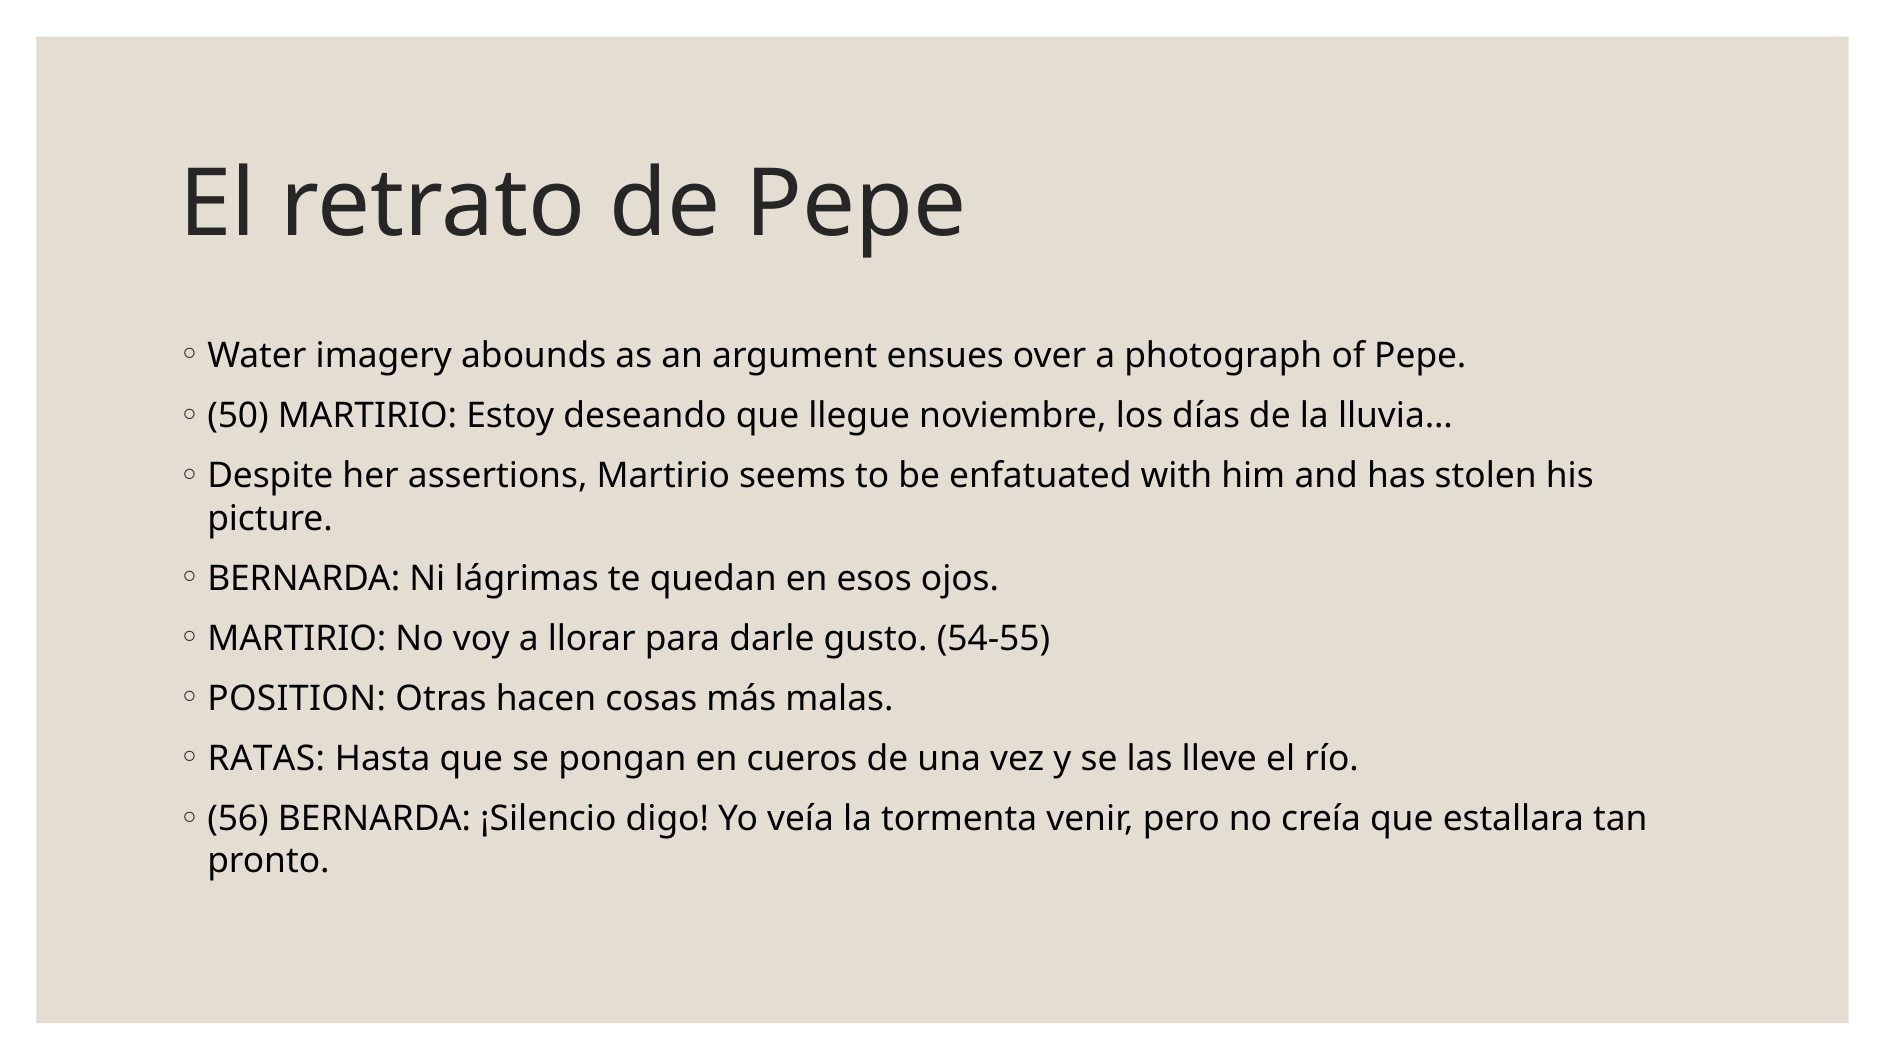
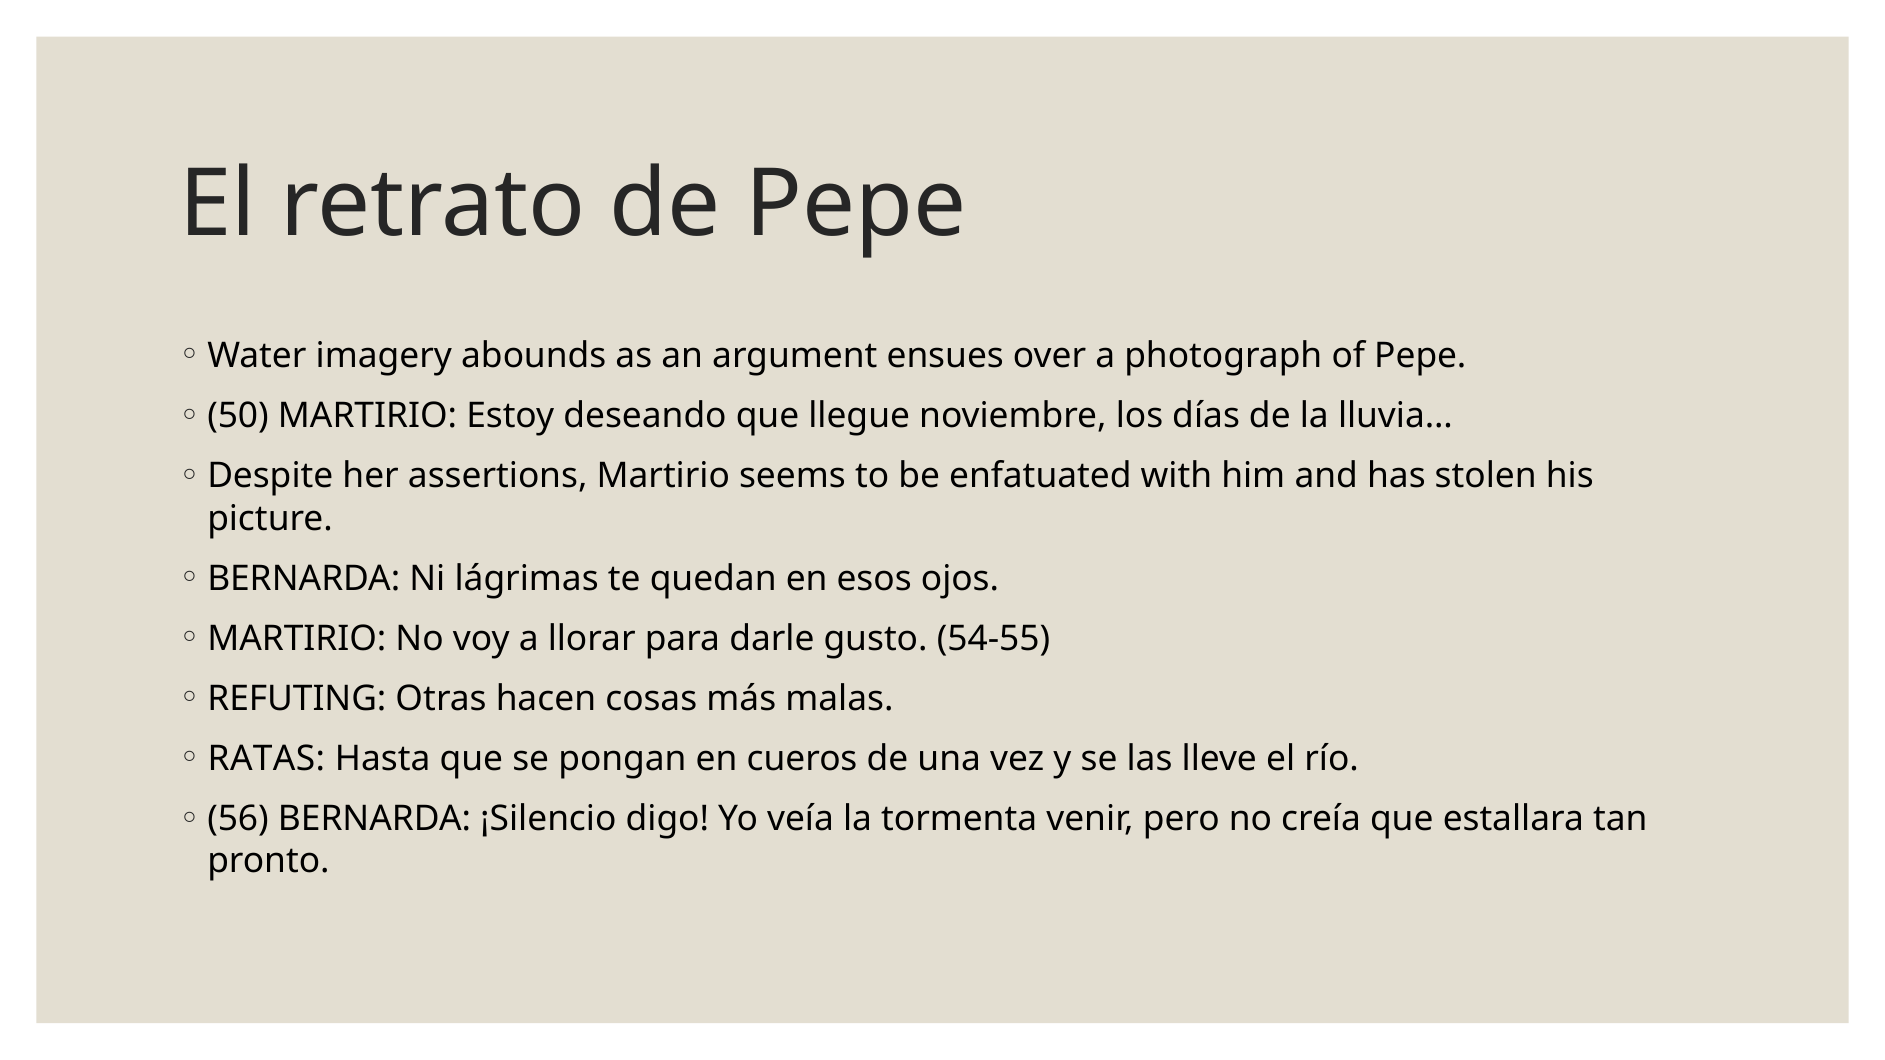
POSITION: POSITION -> REFUTING
